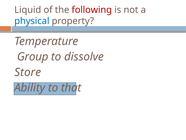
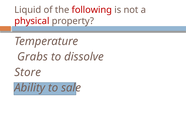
physical colour: blue -> red
Group: Group -> Grabs
that: that -> sale
